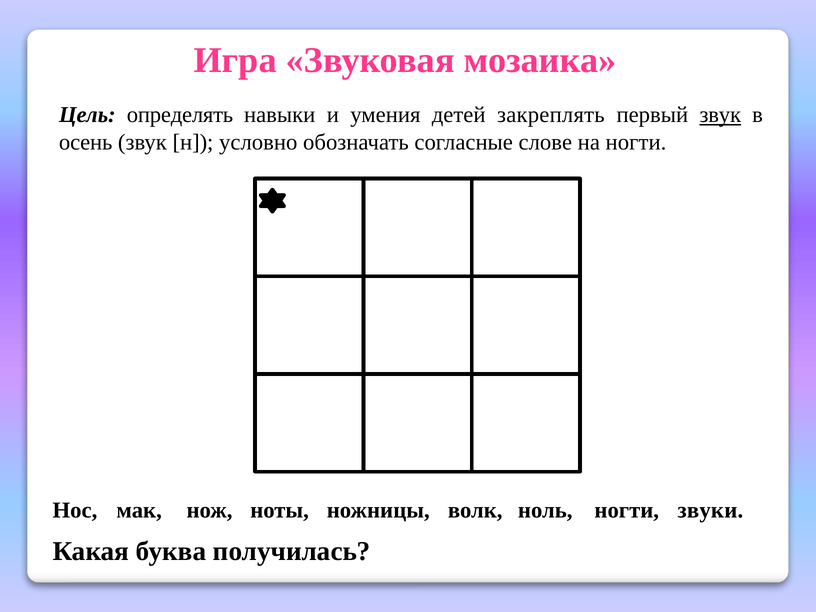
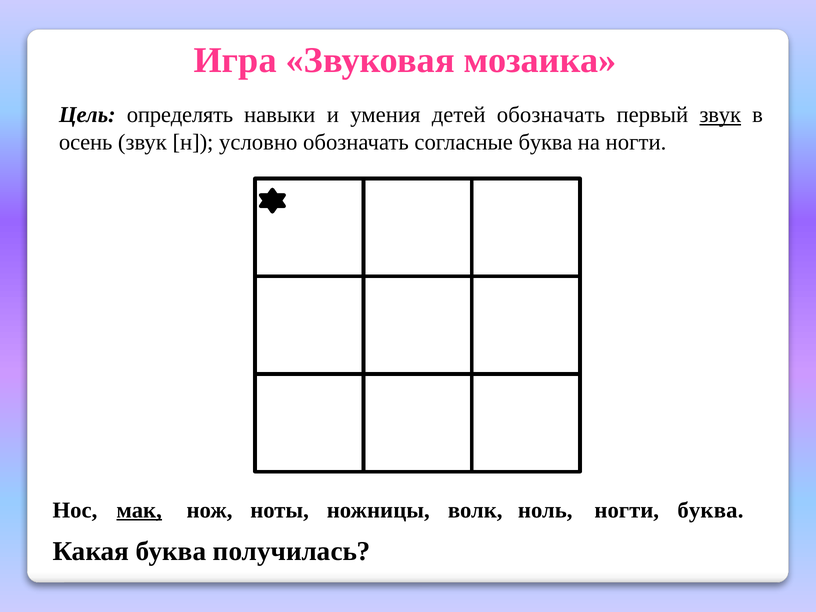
детей закреплять: закреплять -> обозначать
согласные слове: слове -> буква
мак underline: none -> present
ногти звуки: звуки -> буква
